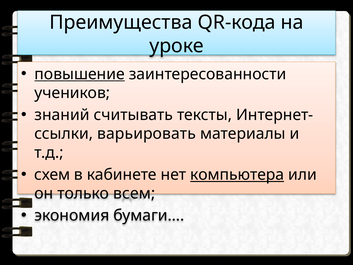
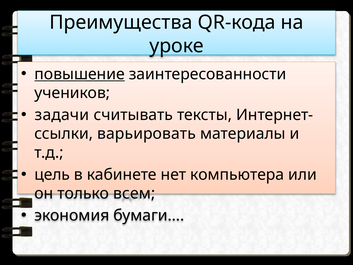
знаний: знаний -> задачи
схем: схем -> цель
компьютера underline: present -> none
